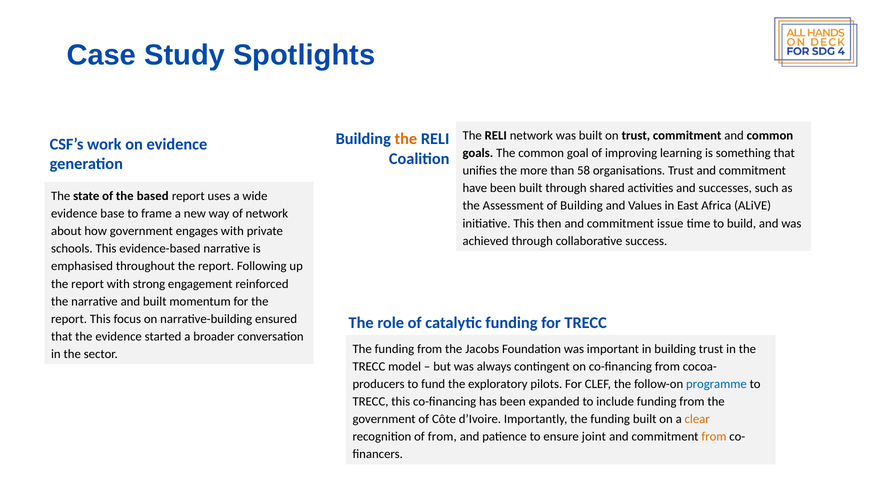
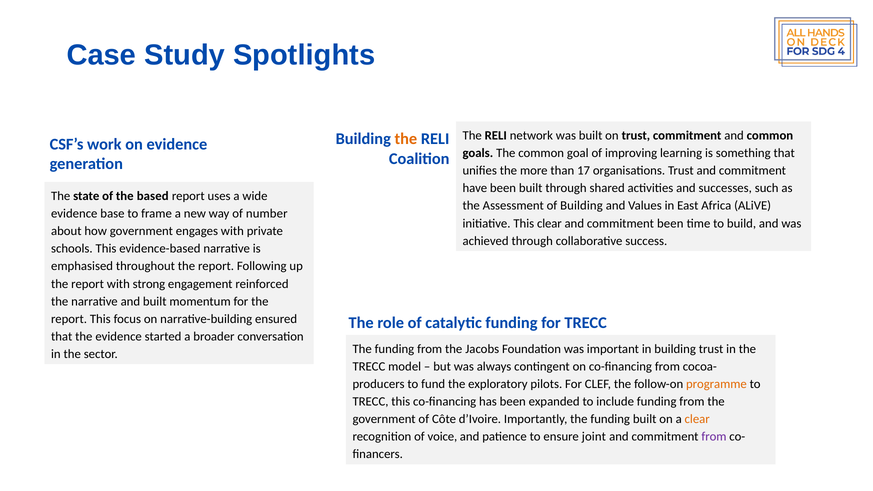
58: 58 -> 17
of network: network -> number
This then: then -> clear
commitment issue: issue -> been
programme colour: blue -> orange
of from: from -> voice
from at (714, 437) colour: orange -> purple
